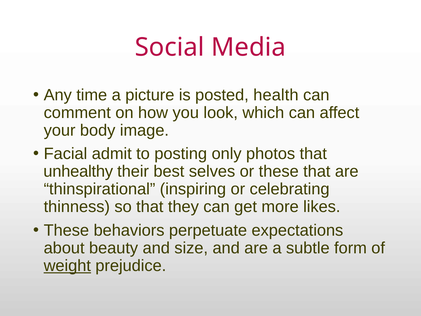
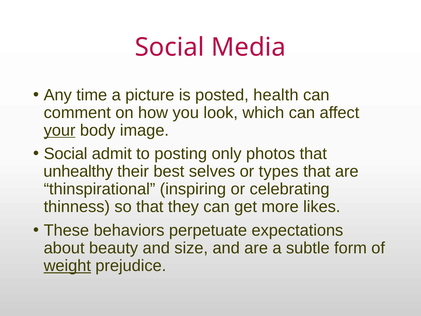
your underline: none -> present
Facial at (65, 154): Facial -> Social
or these: these -> types
